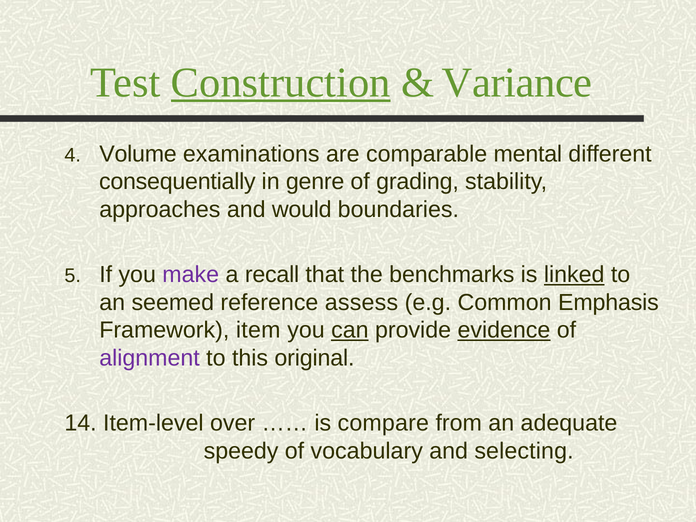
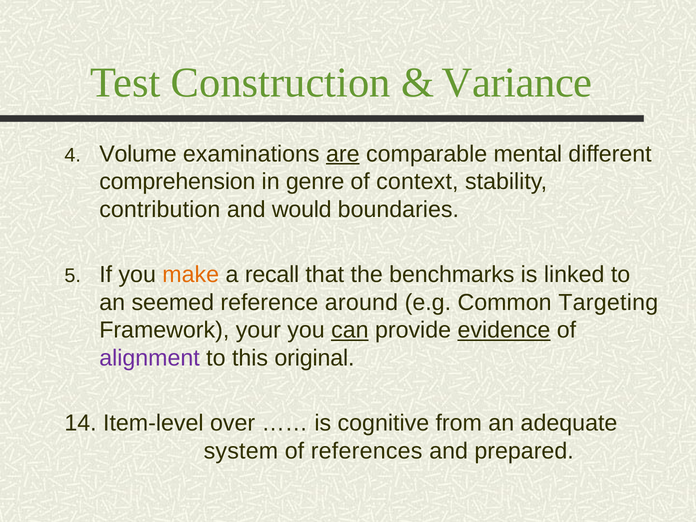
Construction underline: present -> none
are underline: none -> present
consequentially: consequentially -> comprehension
grading: grading -> context
approaches: approaches -> contribution
make colour: purple -> orange
linked underline: present -> none
assess: assess -> around
Emphasis: Emphasis -> Targeting
item: item -> your
compare: compare -> cognitive
speedy: speedy -> system
vocabulary: vocabulary -> references
selecting: selecting -> prepared
